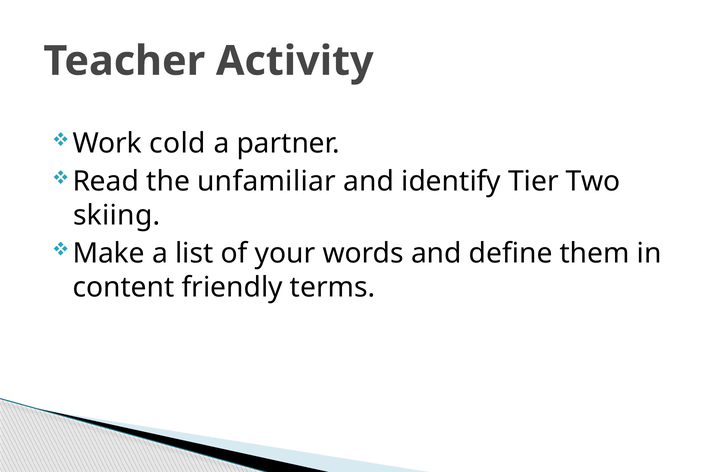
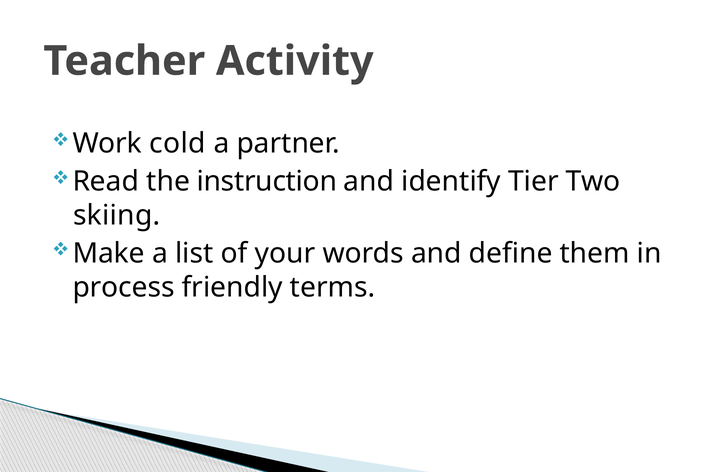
unfamiliar: unfamiliar -> instruction
content: content -> process
